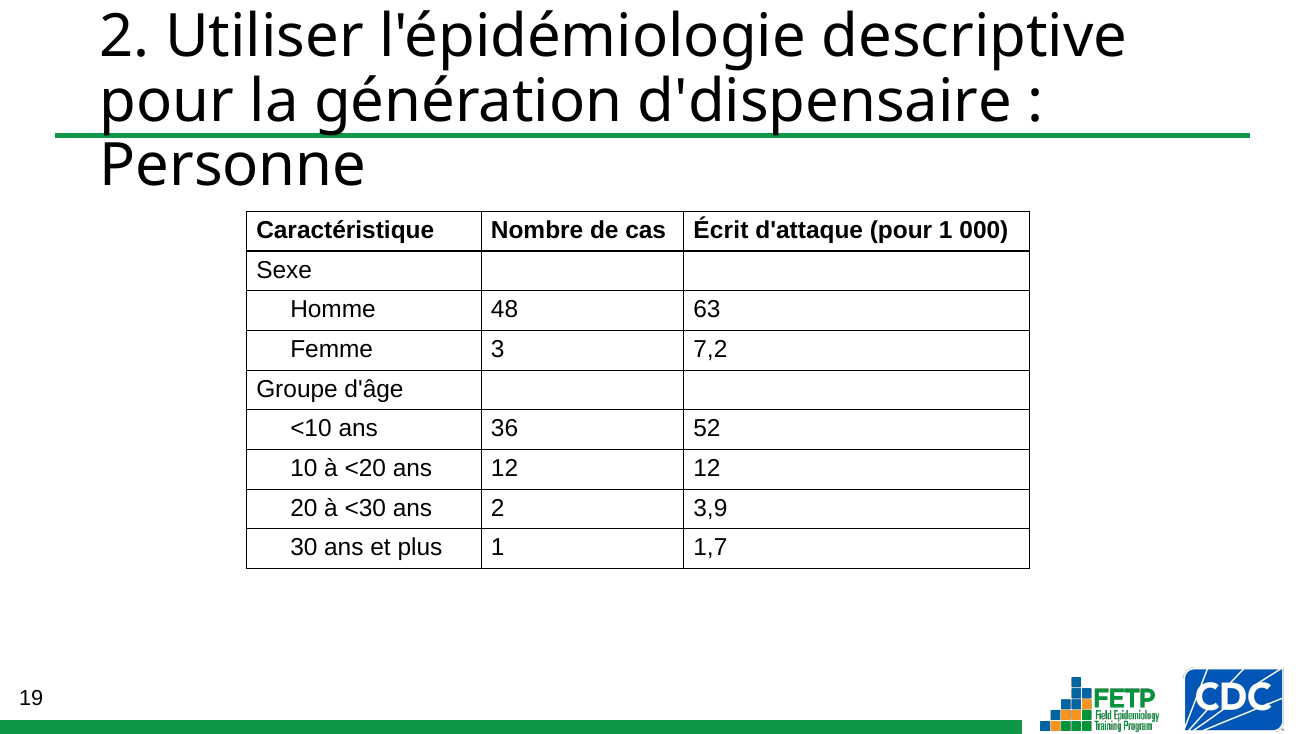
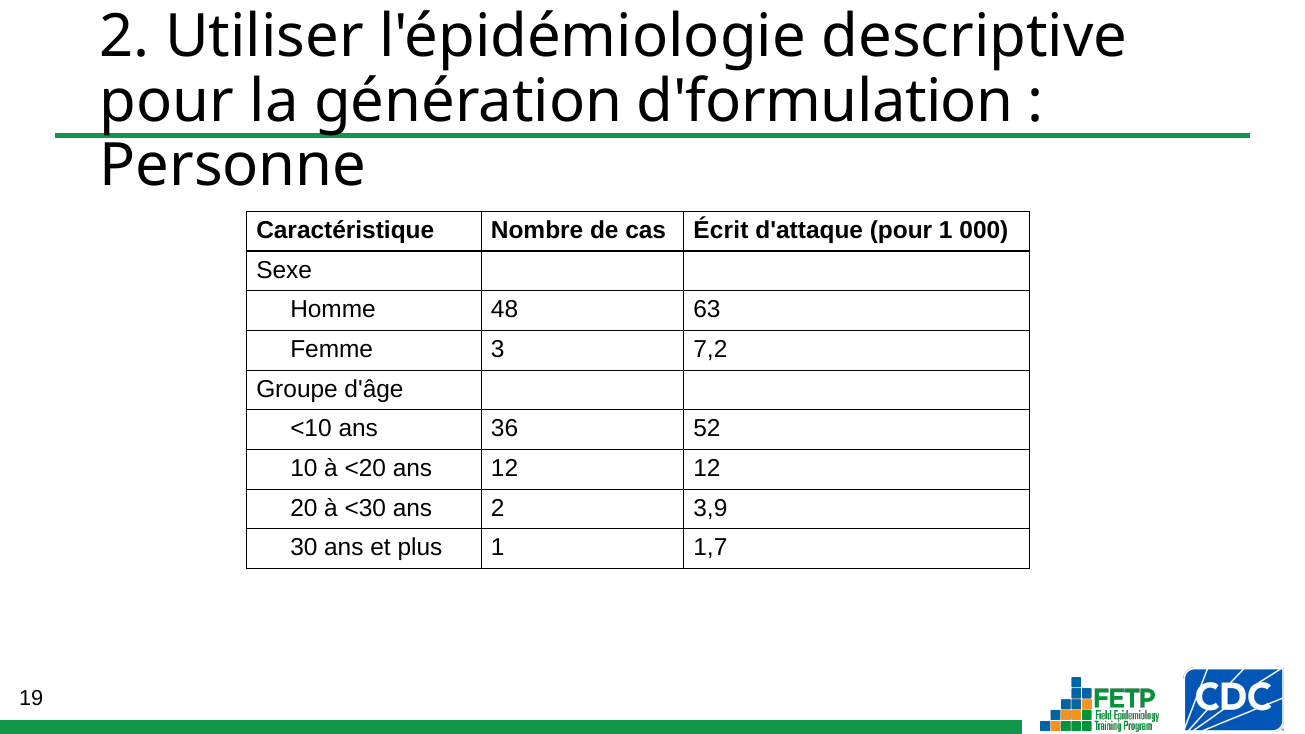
d'dispensaire: d'dispensaire -> d'formulation
